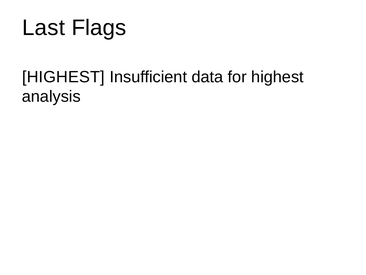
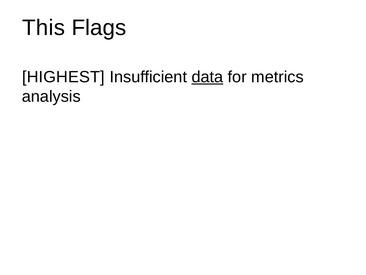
Last: Last -> This
data underline: none -> present
for highest: highest -> metrics
